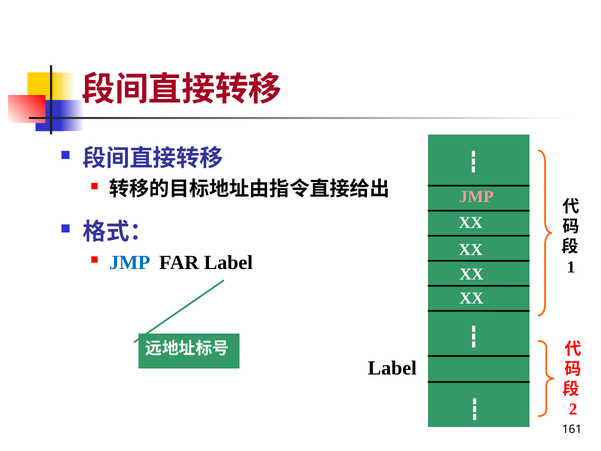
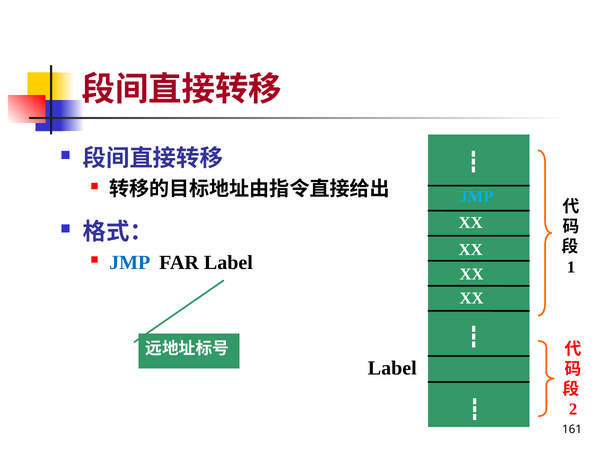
JMP at (476, 197) colour: pink -> light blue
